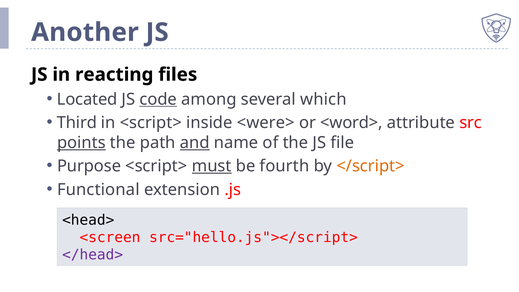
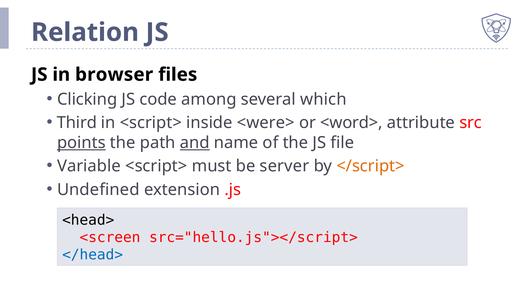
Another: Another -> Relation
reacting: reacting -> browser
Located: Located -> Clicking
code underline: present -> none
Purpose: Purpose -> Variable
must underline: present -> none
fourth: fourth -> server
Functional: Functional -> Undefined
</head> colour: purple -> blue
